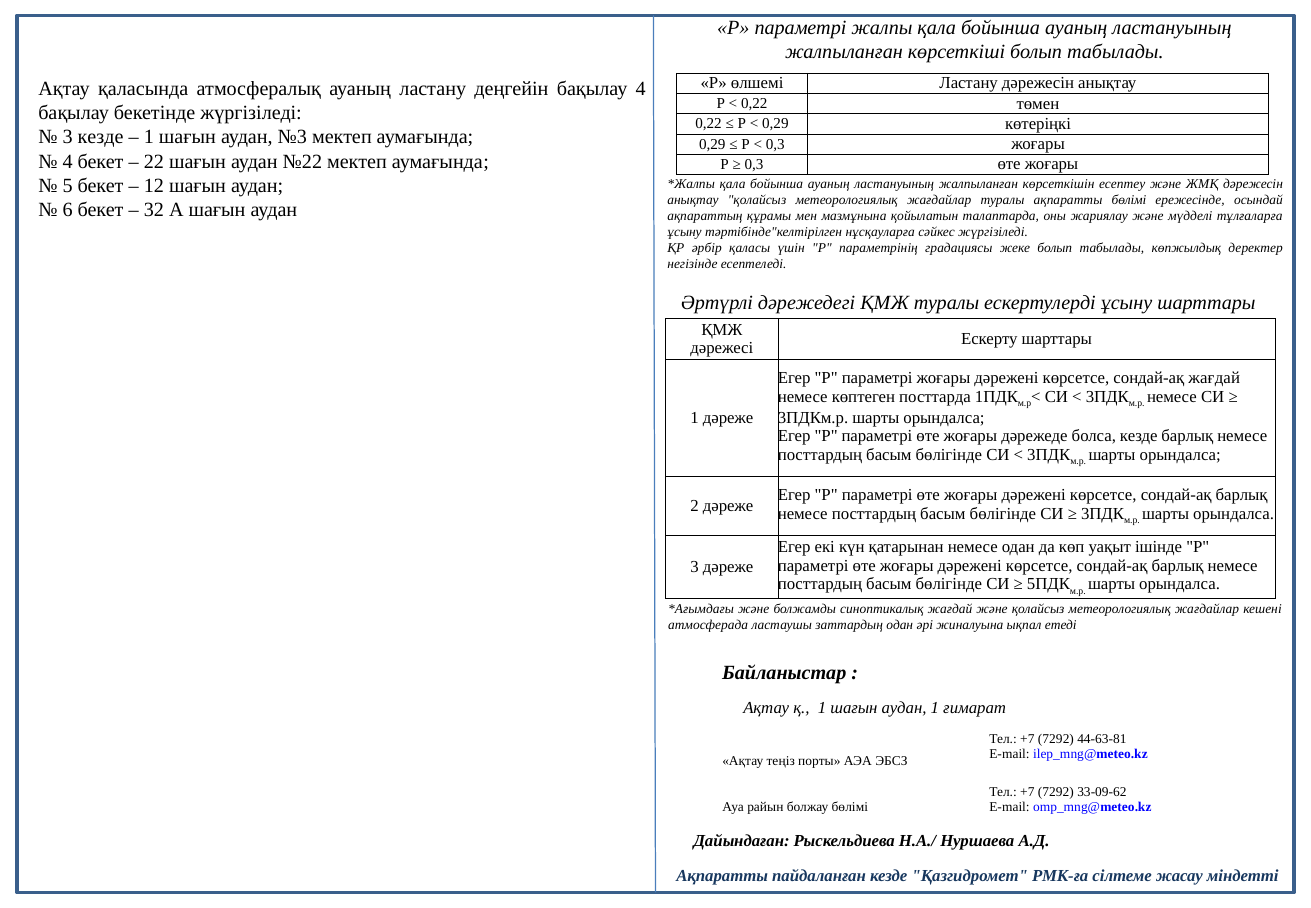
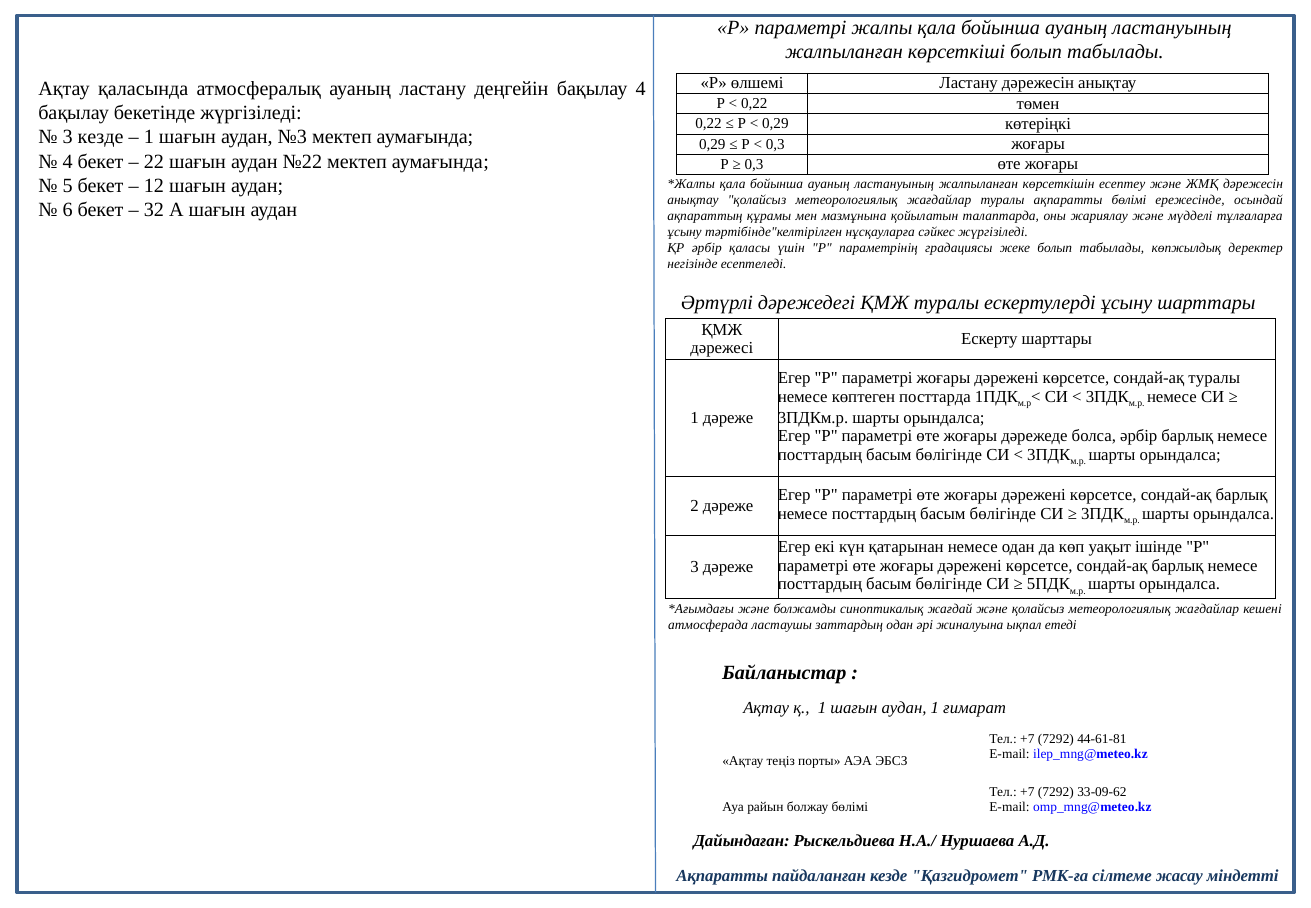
сондай-ақ жағдай: жағдай -> туралы
болса кезде: кезде -> әрбір
44-63-81: 44-63-81 -> 44-61-81
